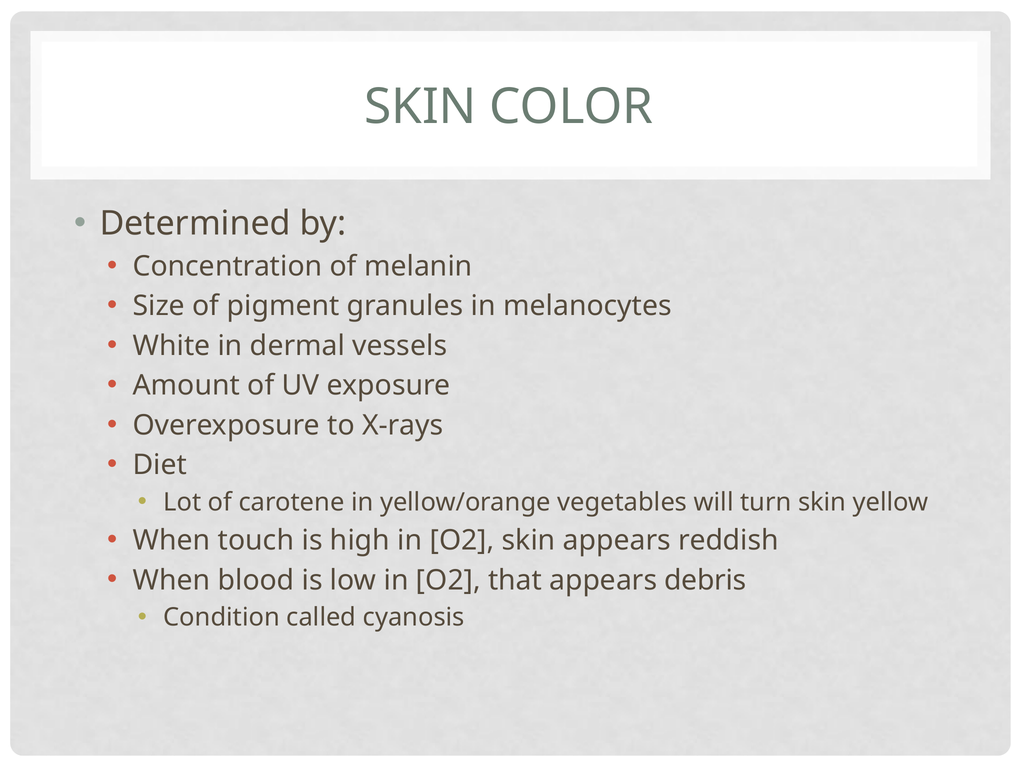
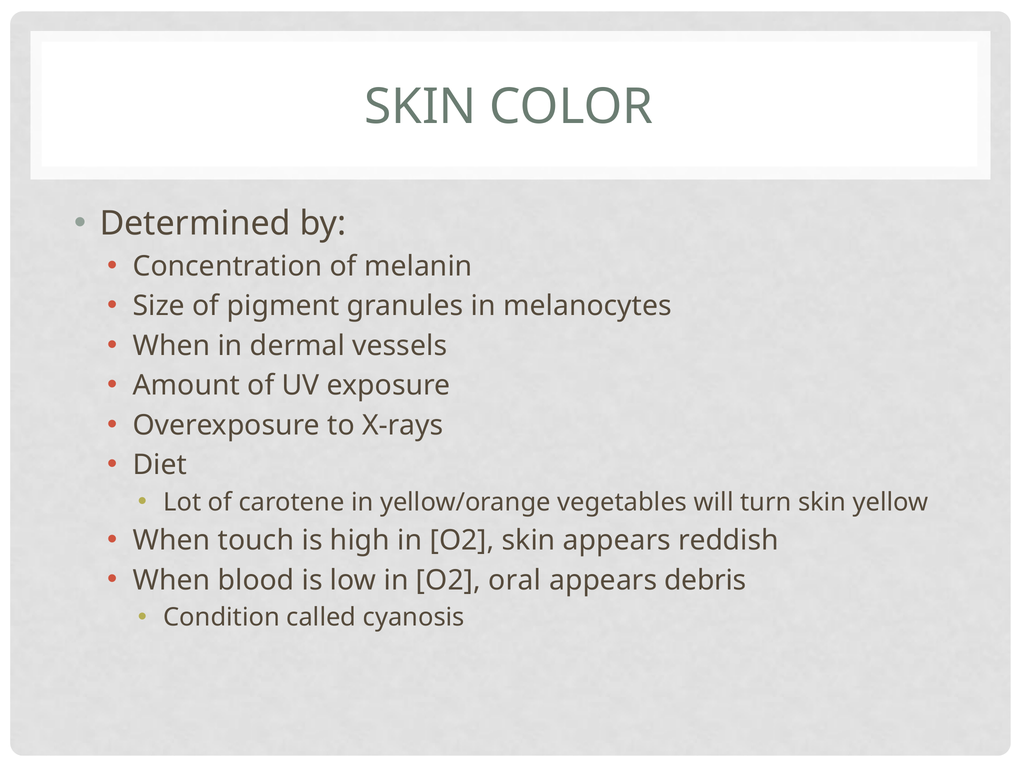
White at (171, 346): White -> When
that: that -> oral
